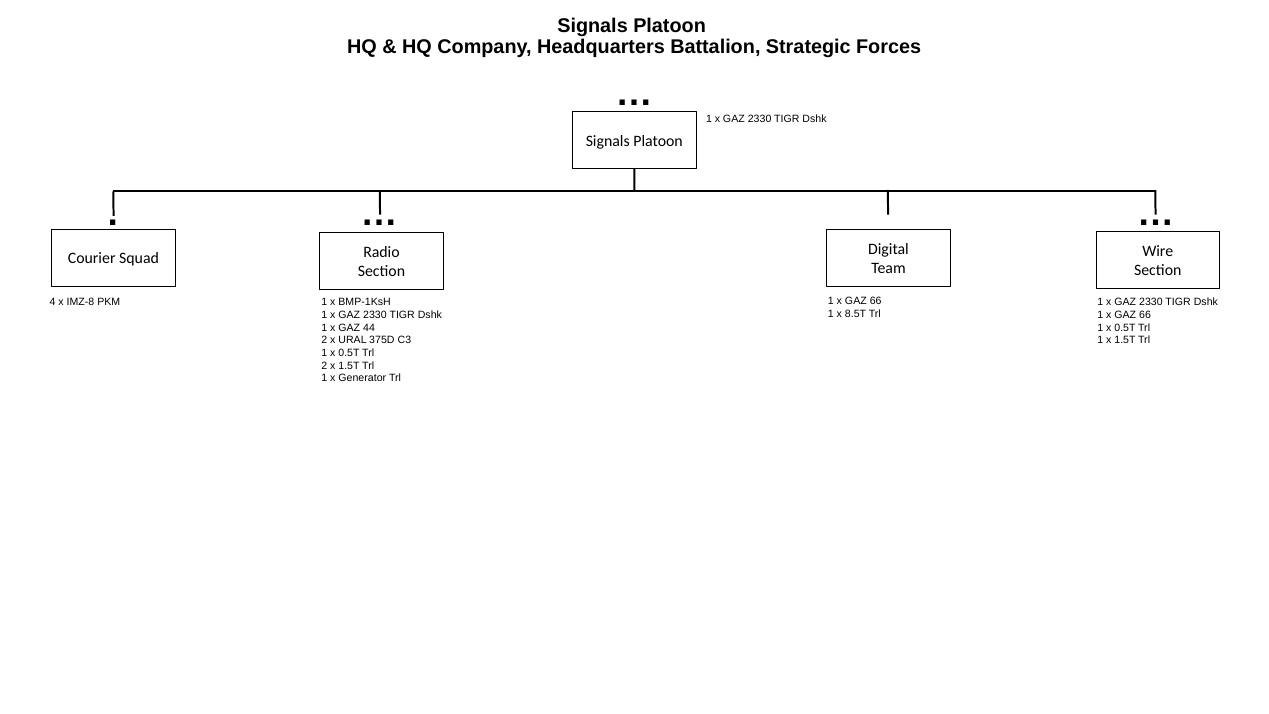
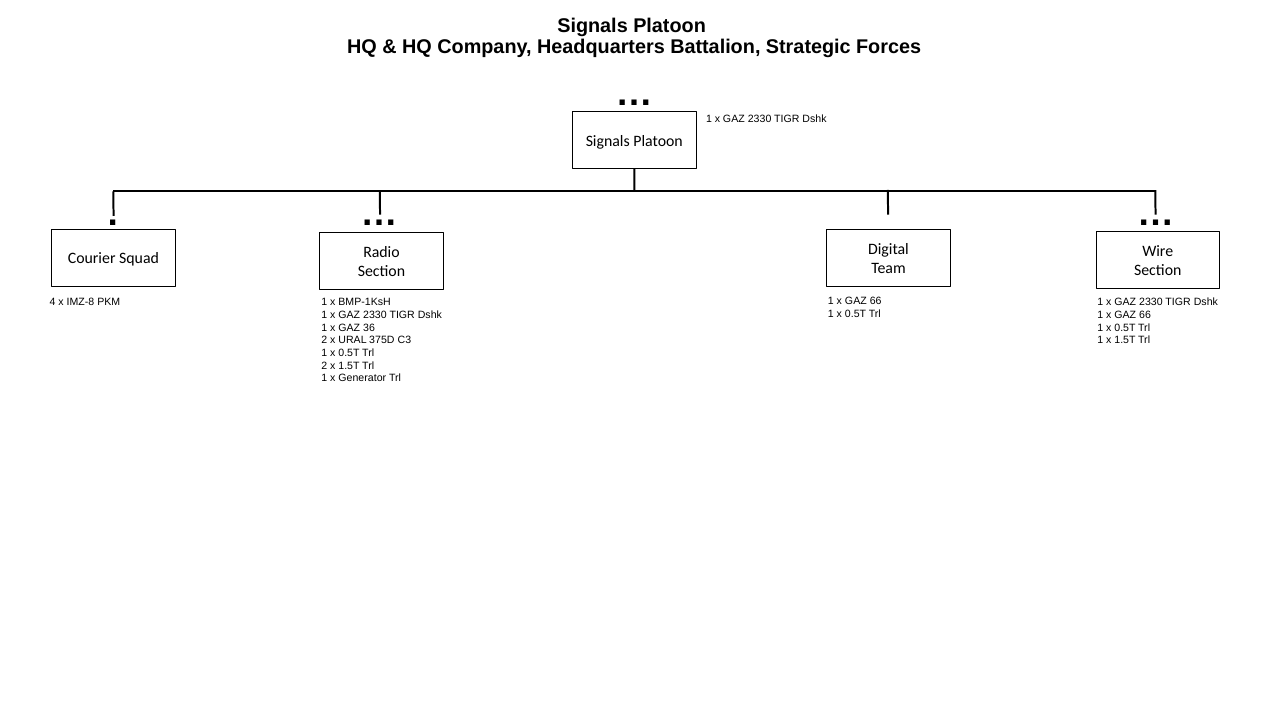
8.5T at (856, 314): 8.5T -> 0.5T
44: 44 -> 36
